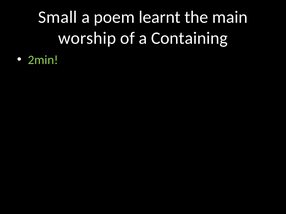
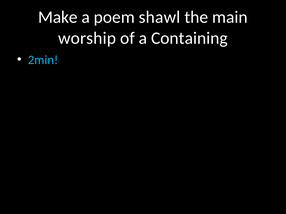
Small: Small -> Make
learnt: learnt -> shawl
2min colour: light green -> light blue
